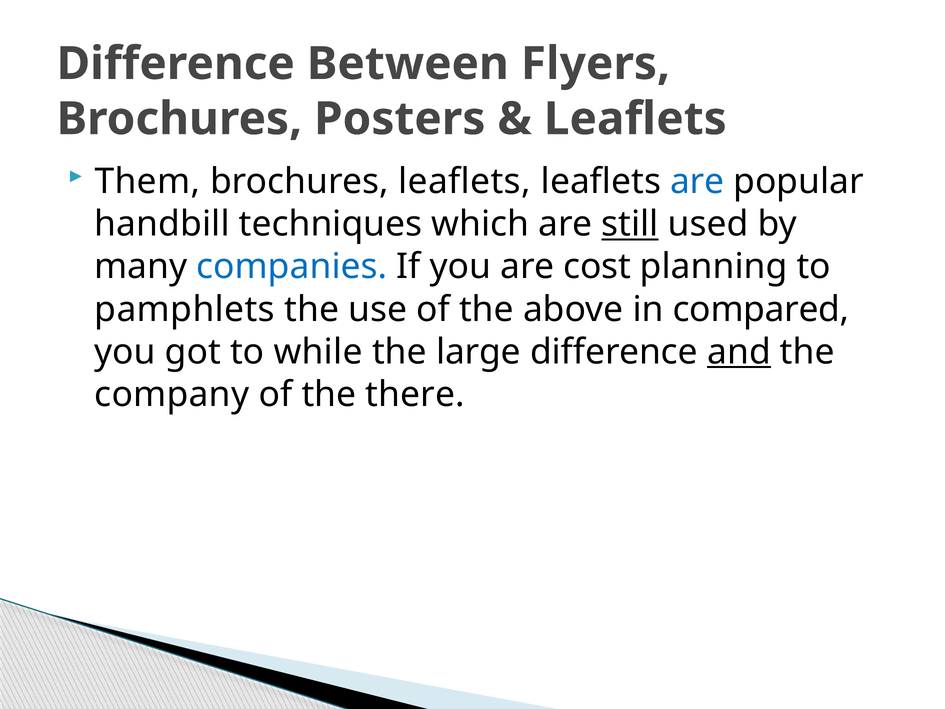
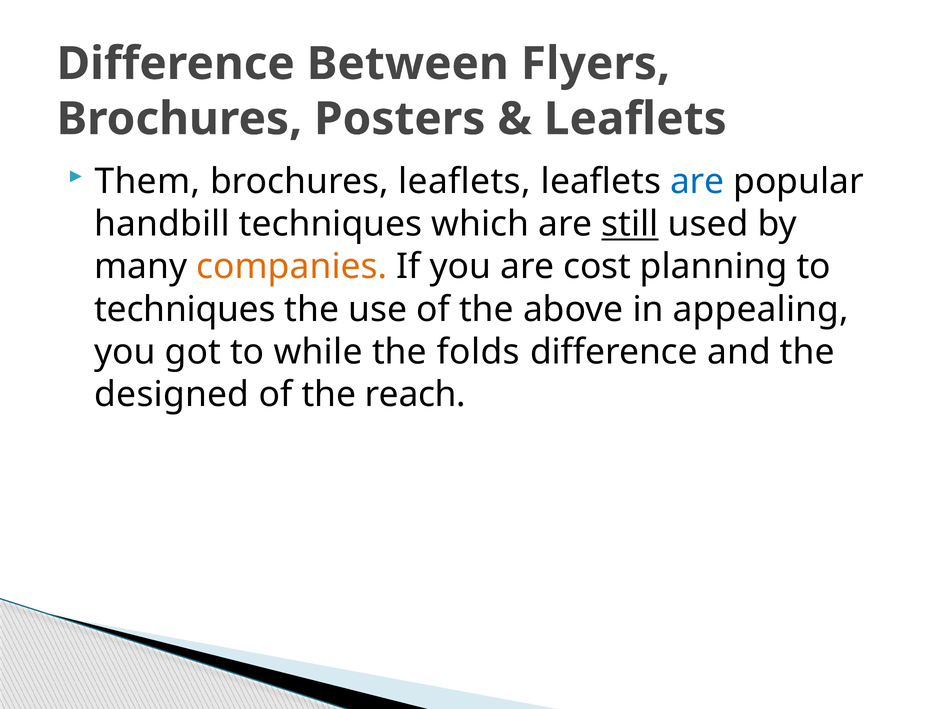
companies colour: blue -> orange
pamphlets at (185, 309): pamphlets -> techniques
compared: compared -> appealing
large: large -> folds
and underline: present -> none
company: company -> designed
there: there -> reach
